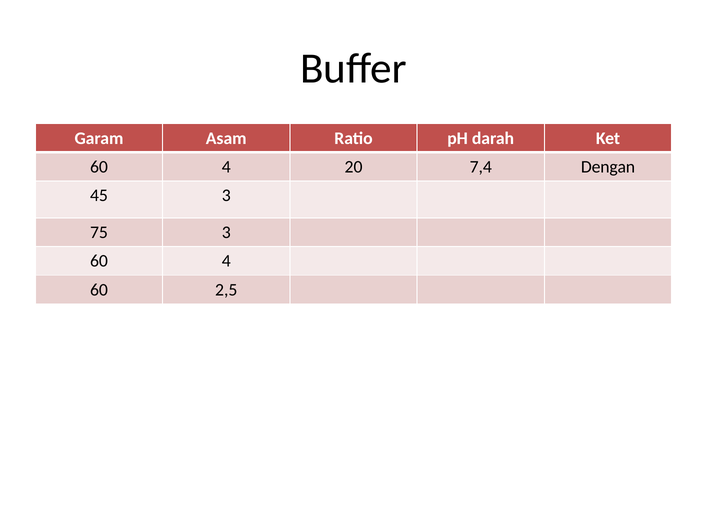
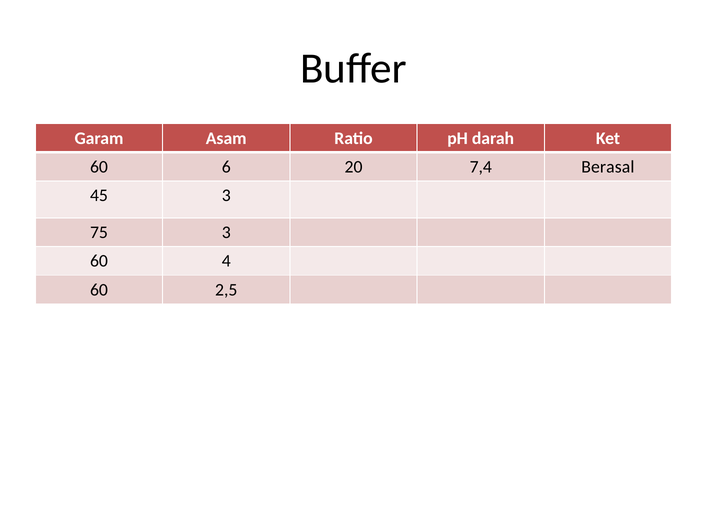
4 at (226, 167): 4 -> 6
Dengan: Dengan -> Berasal
